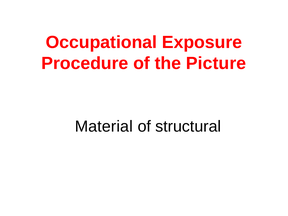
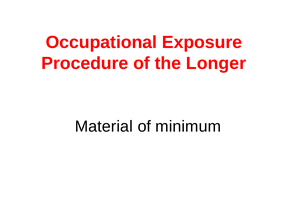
Picture: Picture -> Longer
structural: structural -> minimum
